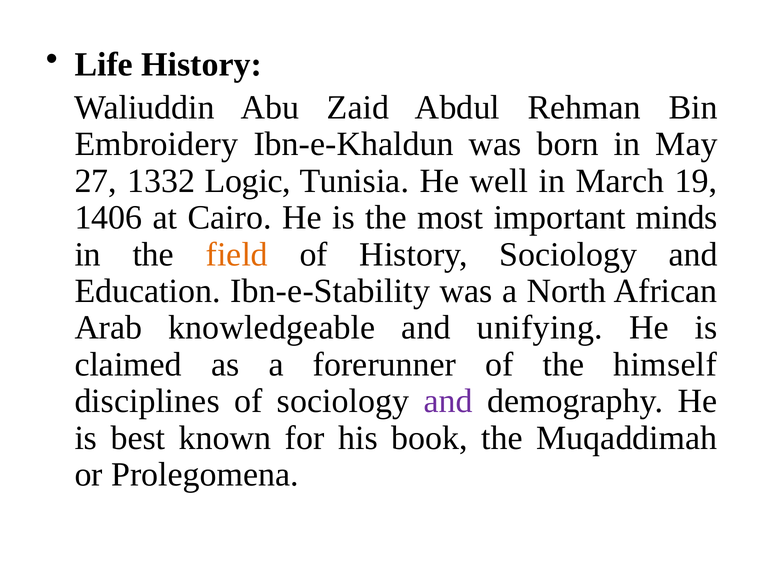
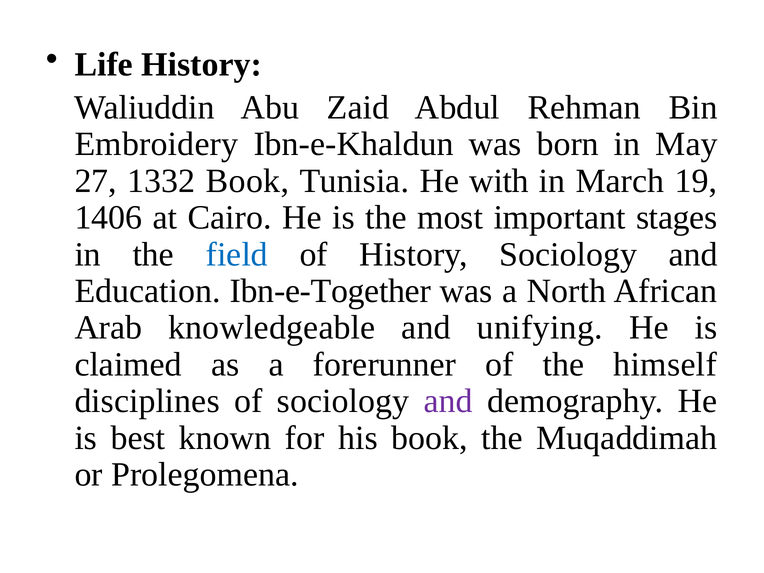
1332 Logic: Logic -> Book
well: well -> with
minds: minds -> stages
field colour: orange -> blue
Ibn-e-Stability: Ibn-e-Stability -> Ibn-e-Together
